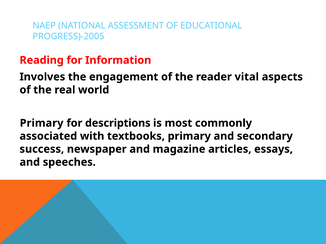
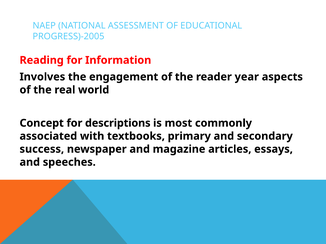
vital: vital -> year
Primary at (42, 123): Primary -> Concept
